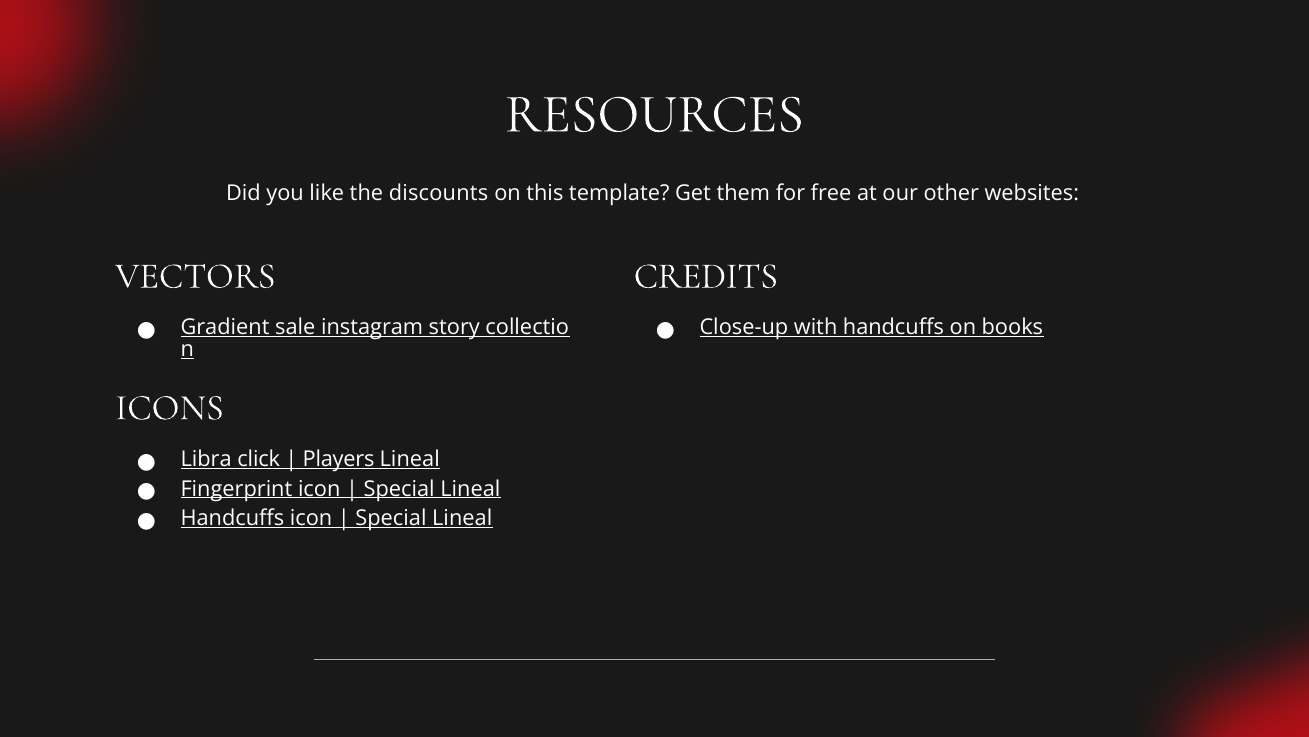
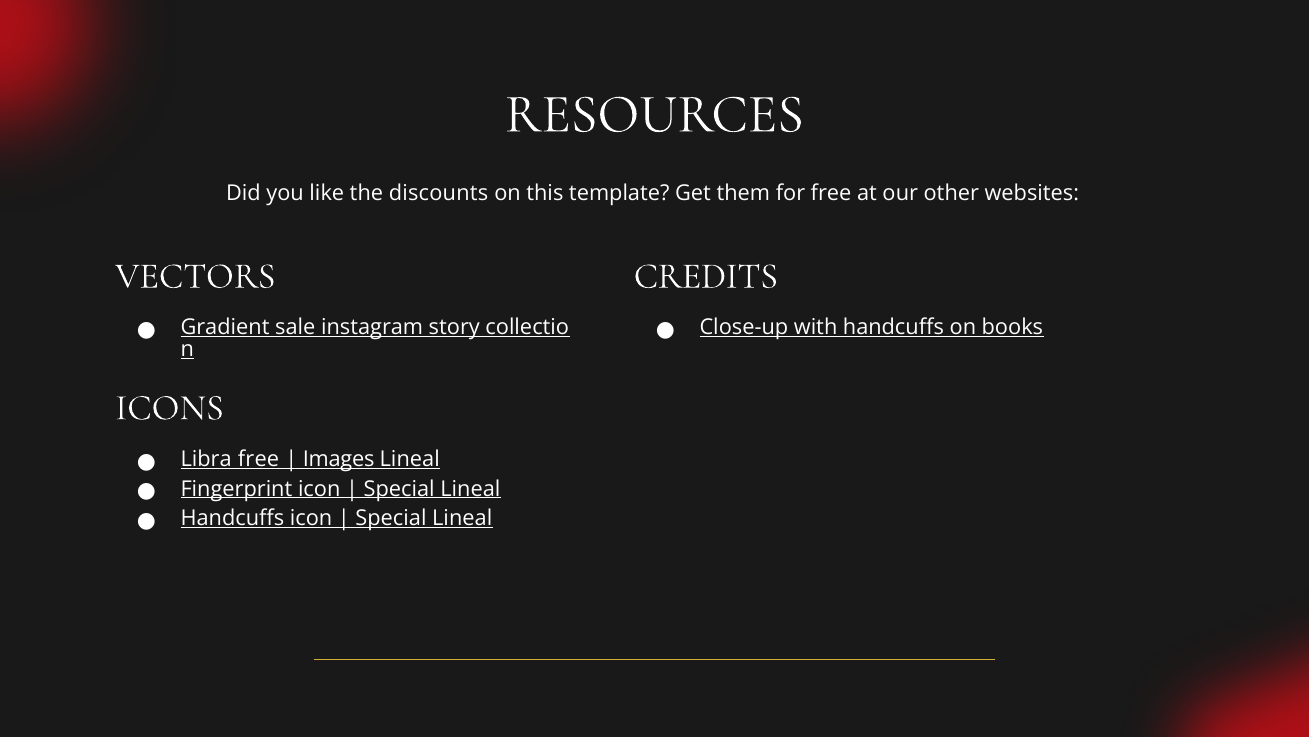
Libra click: click -> free
Players: Players -> Images
